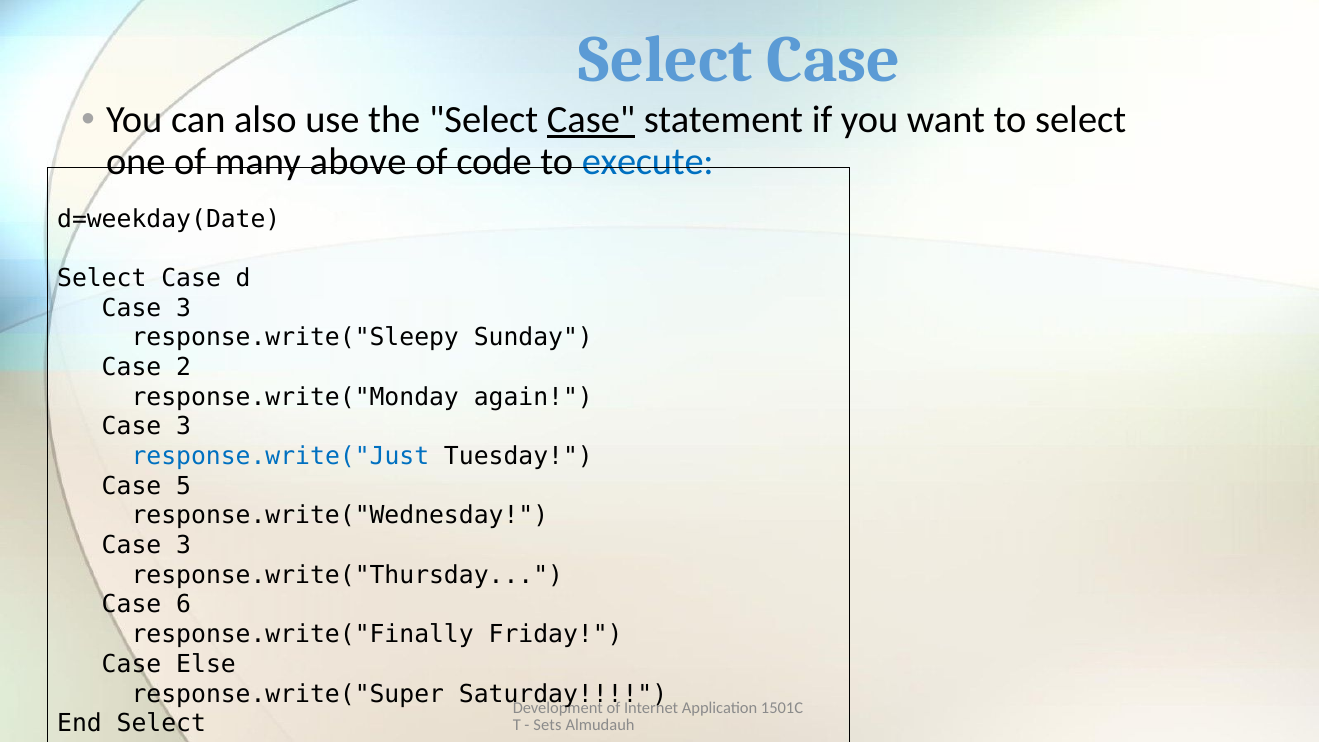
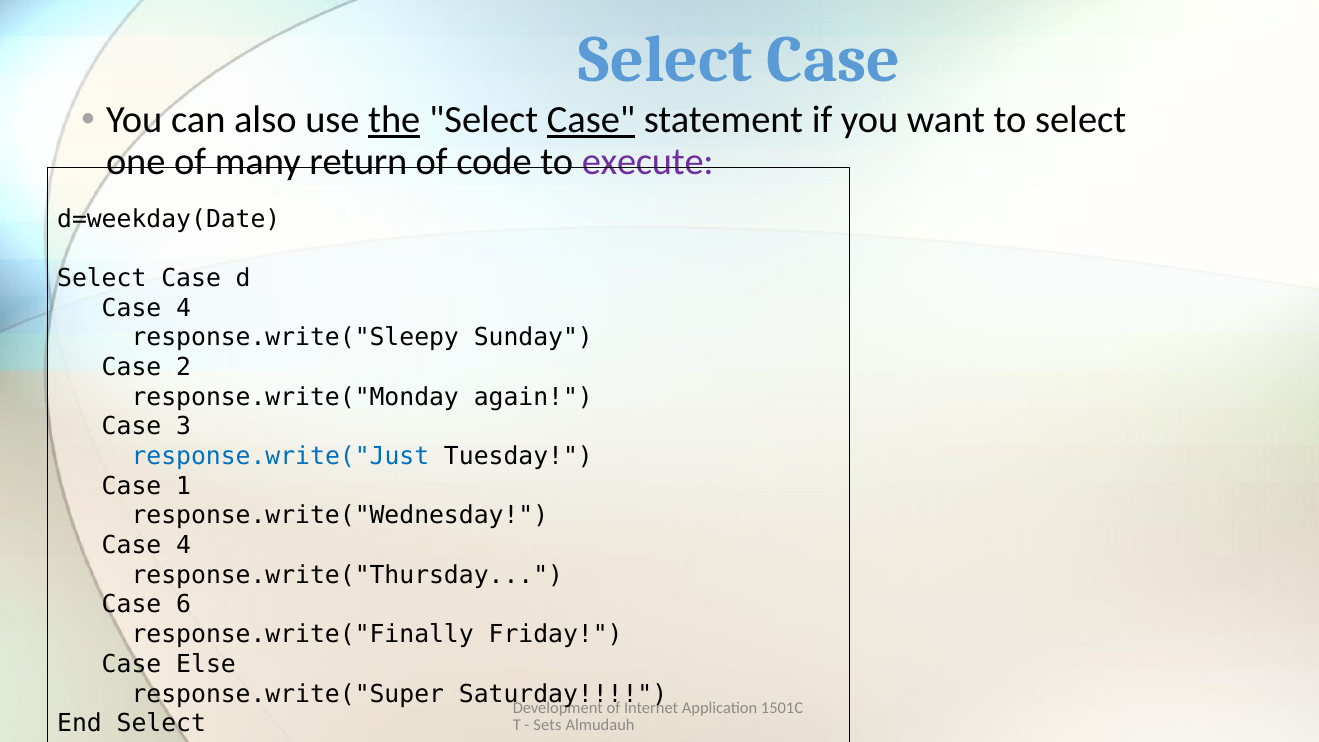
the underline: none -> present
above: above -> return
execute colour: blue -> purple
3 at (184, 308): 3 -> 4
5: 5 -> 1
3 at (184, 545): 3 -> 4
